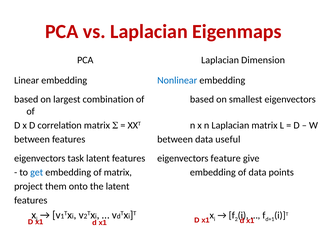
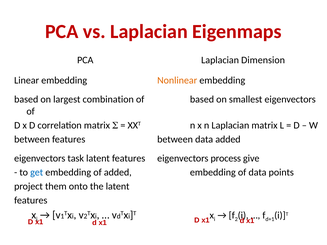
Nonlinear colour: blue -> orange
data useful: useful -> added
feature: feature -> process
of matrix: matrix -> added
